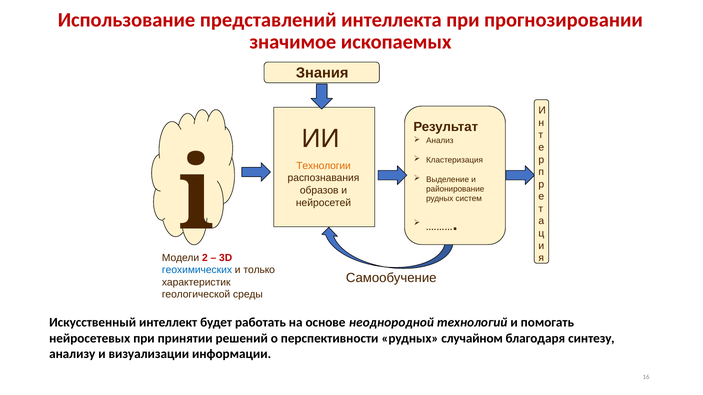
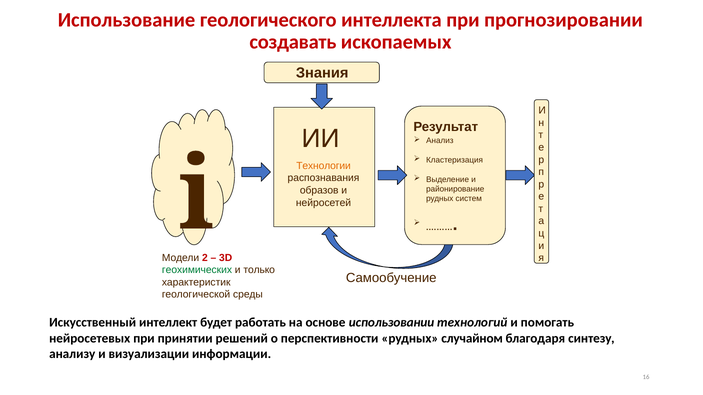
представлений: представлений -> геологического
значимое: значимое -> создавать
геохимических colour: blue -> green
неоднородной: неоднородной -> использовании
